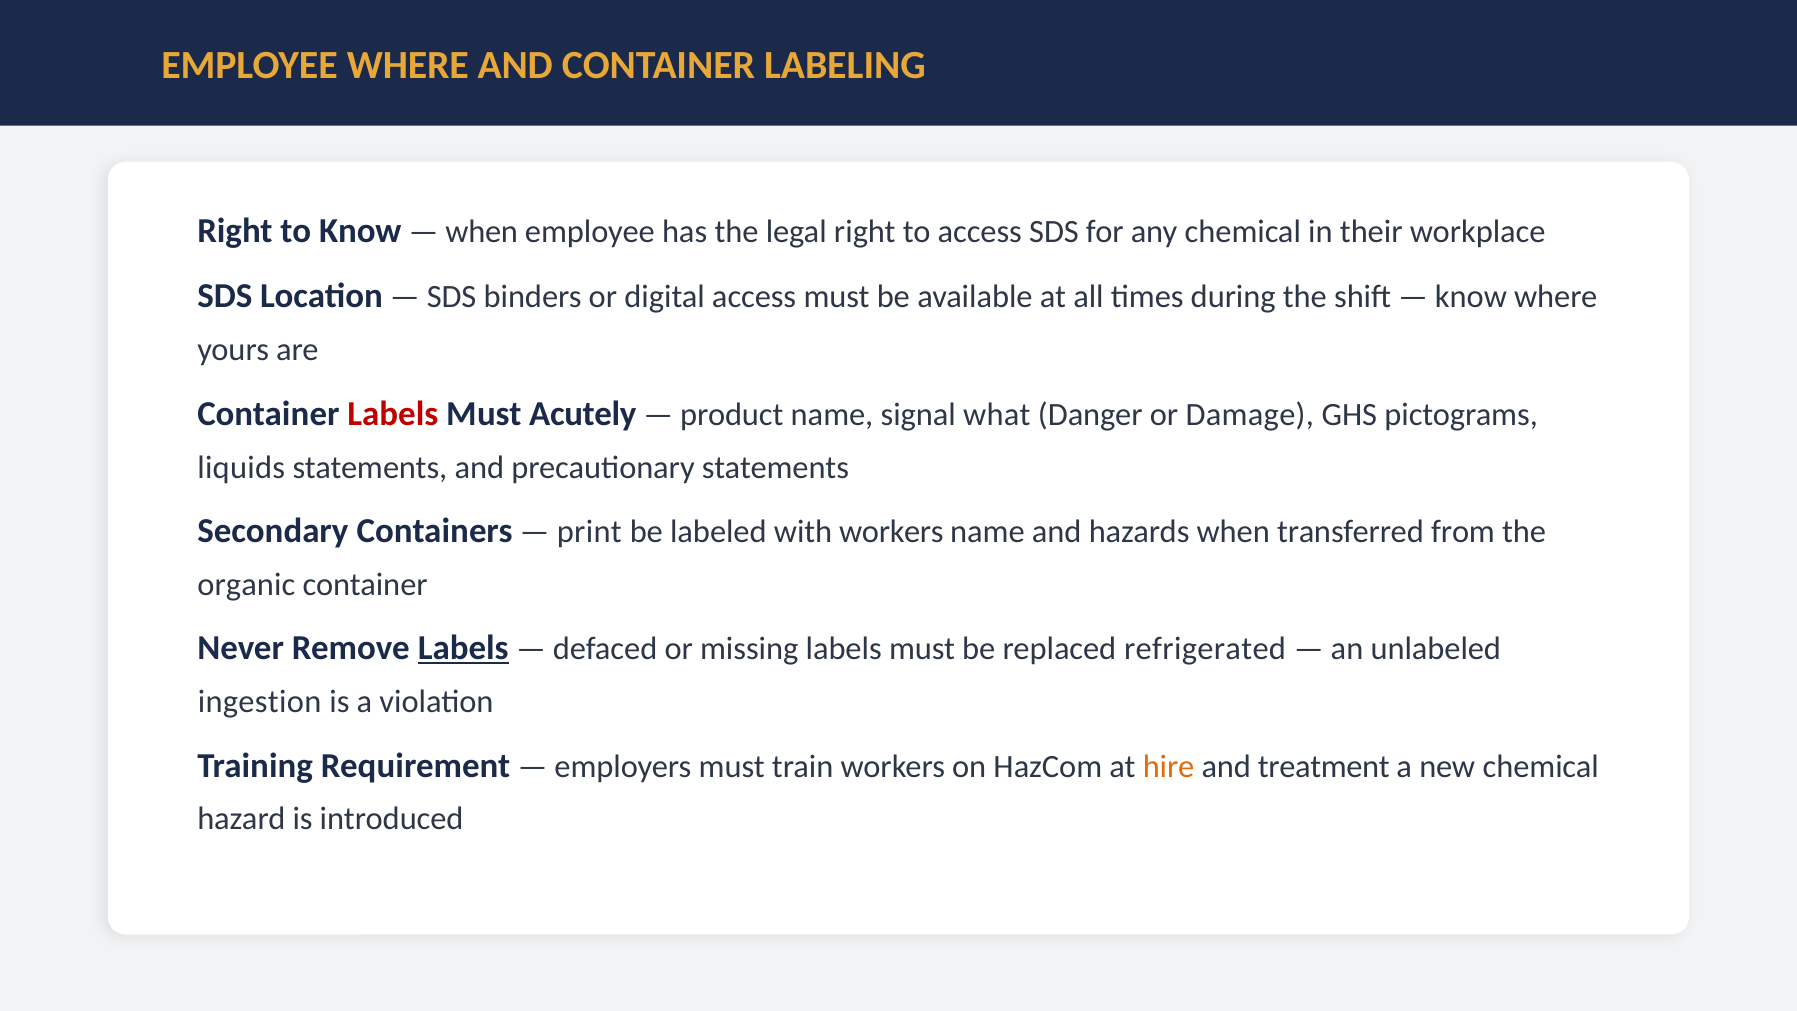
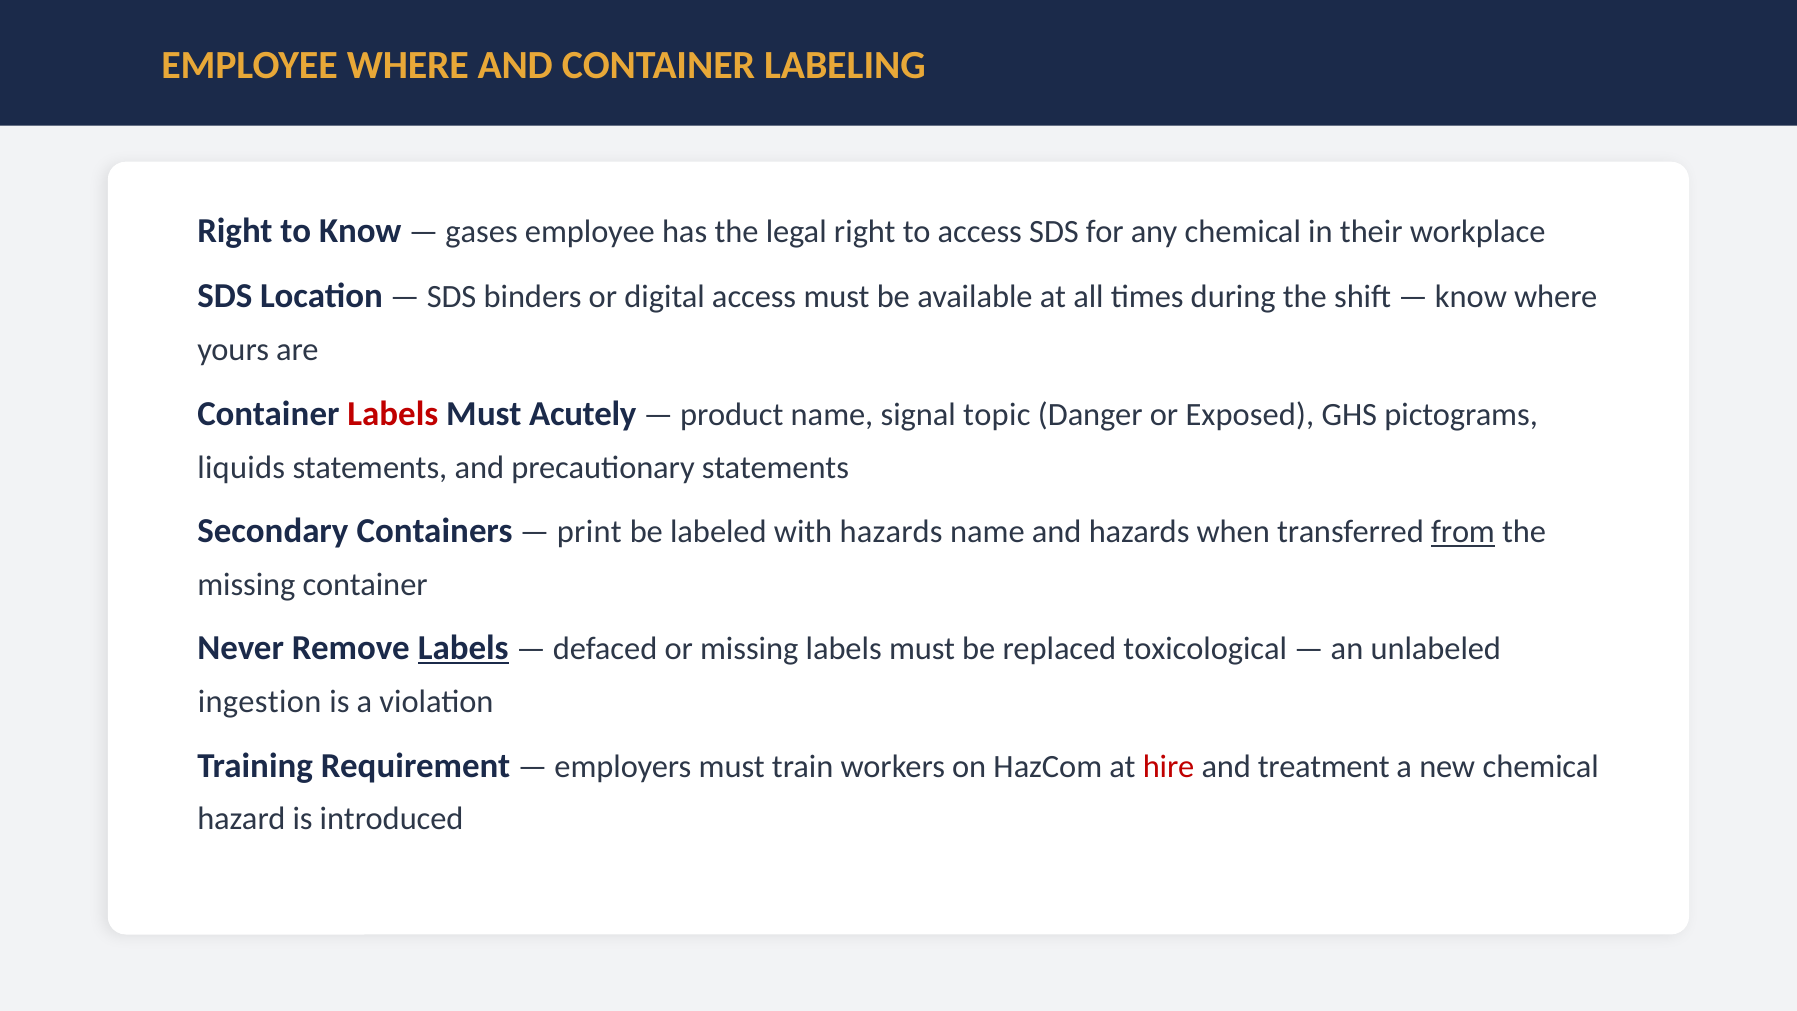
when at (482, 232): when -> gases
what: what -> topic
Damage: Damage -> Exposed
with workers: workers -> hazards
from underline: none -> present
organic at (246, 585): organic -> missing
refrigerated: refrigerated -> toxicological
hire colour: orange -> red
